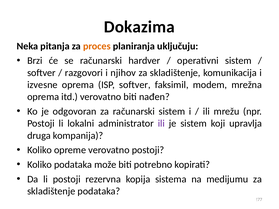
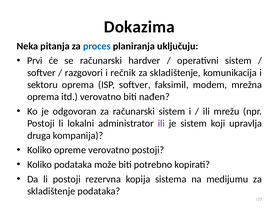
proces colour: orange -> blue
Brzi: Brzi -> Prvi
njihov: njihov -> rečnik
izvesne: izvesne -> sektoru
